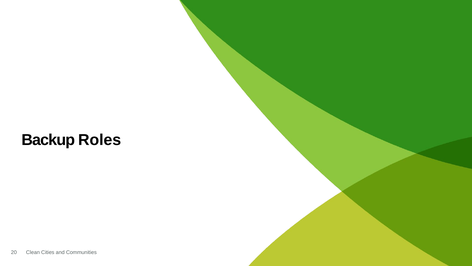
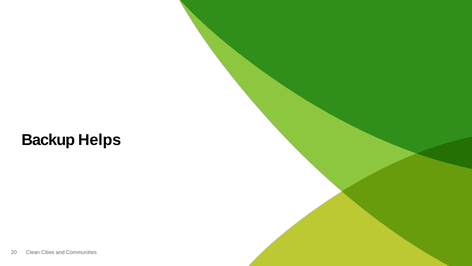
Roles: Roles -> Helps
